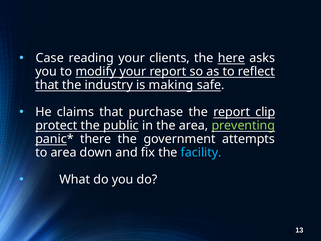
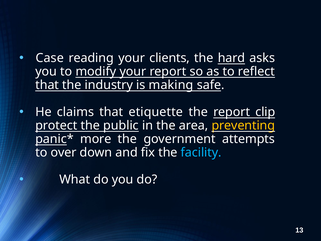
here: here -> hard
purchase: purchase -> etiquette
preventing colour: light green -> yellow
there: there -> more
to area: area -> over
